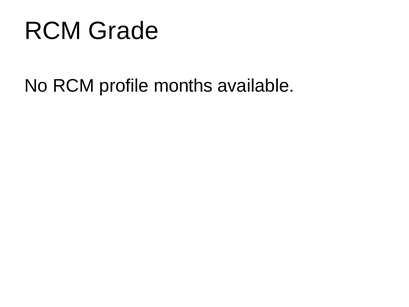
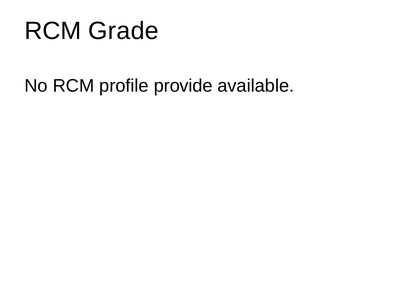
months: months -> provide
